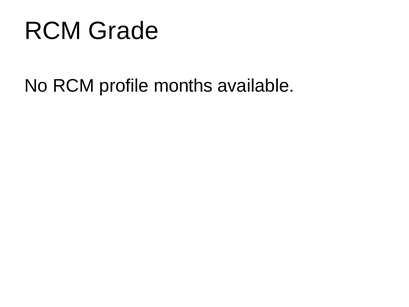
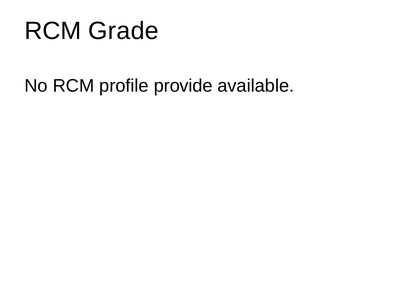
months: months -> provide
